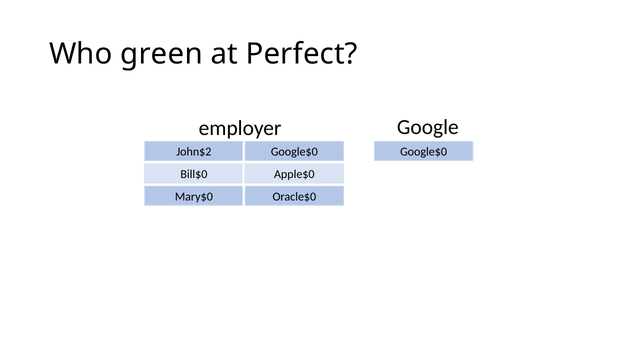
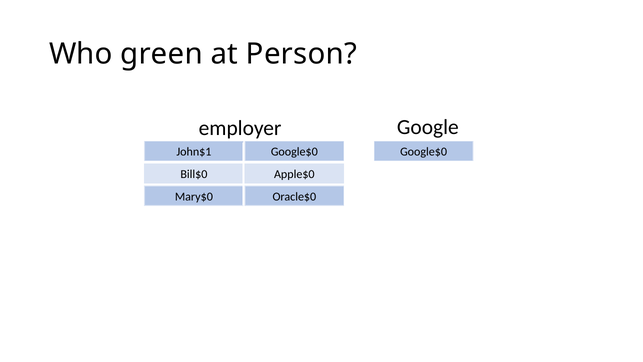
Perfect: Perfect -> Person
John$2: John$2 -> John$1
